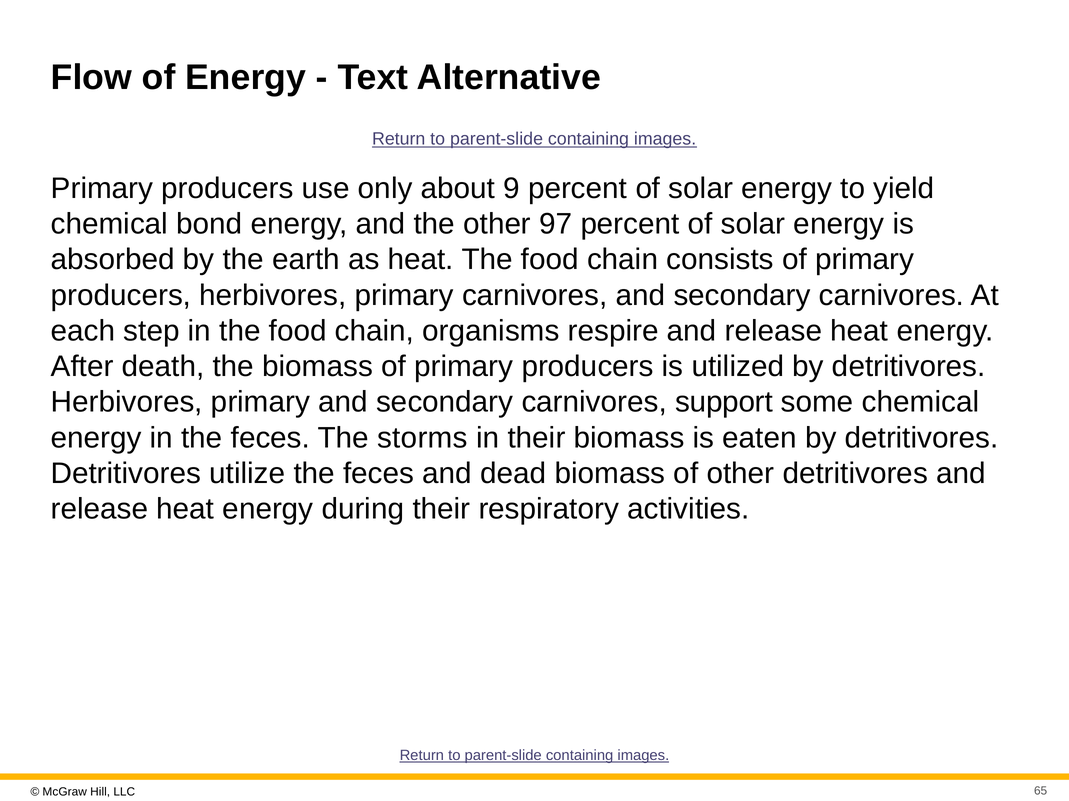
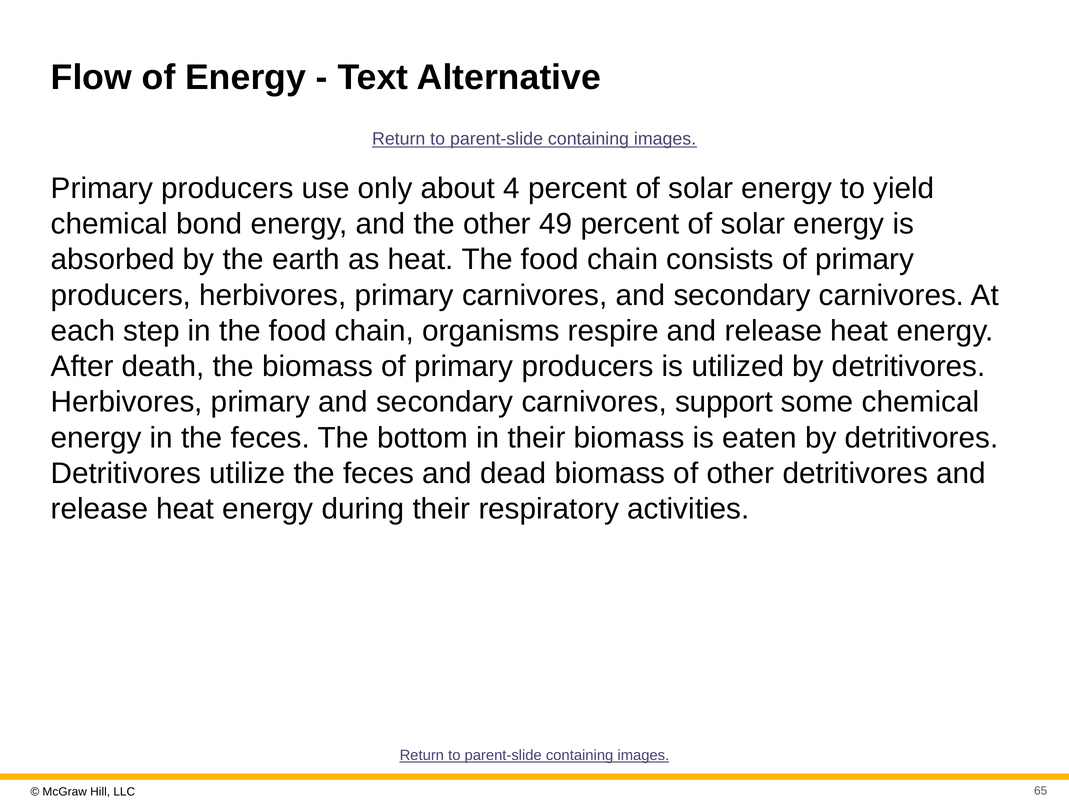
9: 9 -> 4
97: 97 -> 49
storms: storms -> bottom
